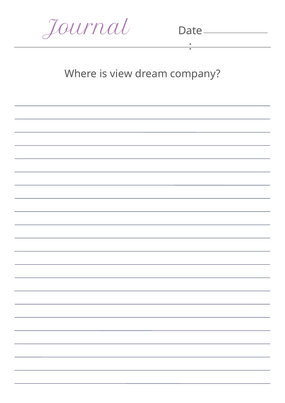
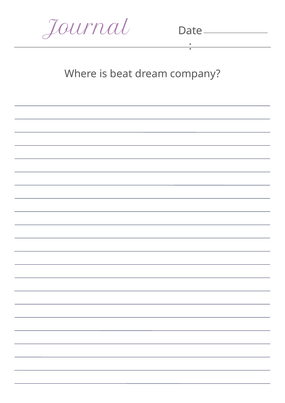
view: view -> beat
